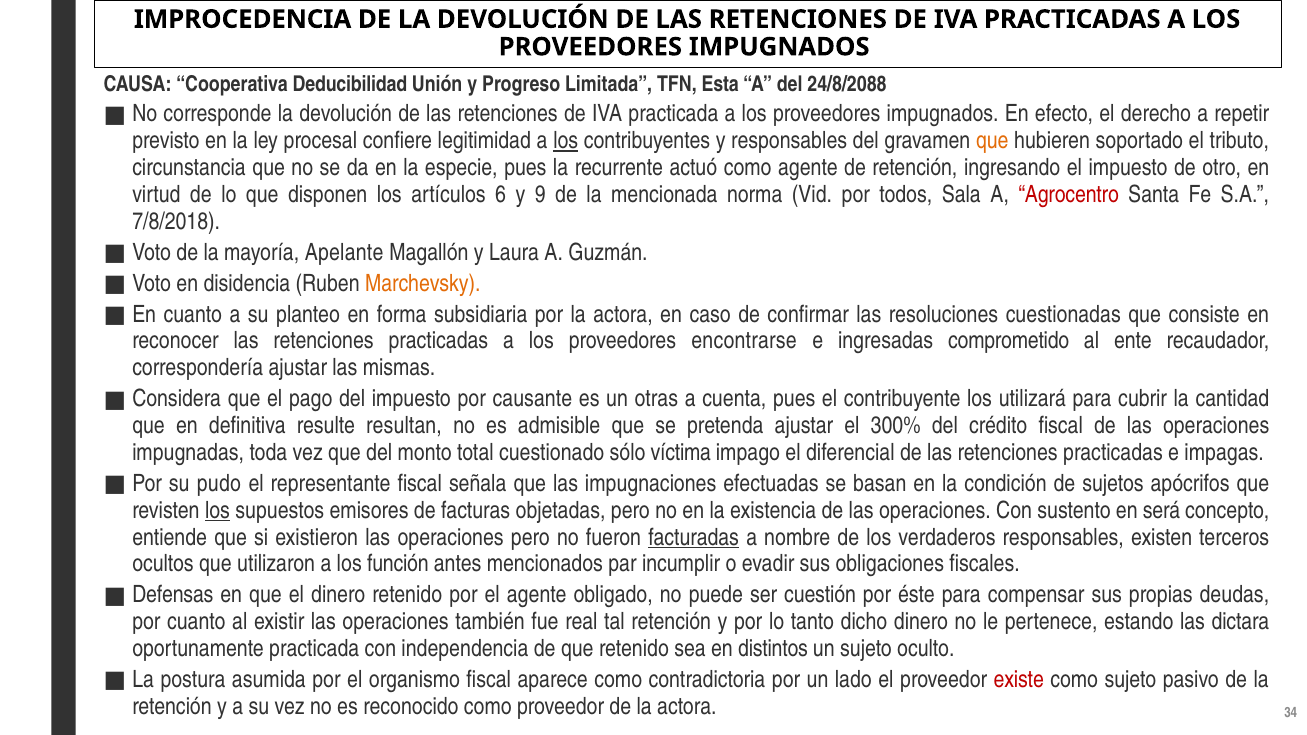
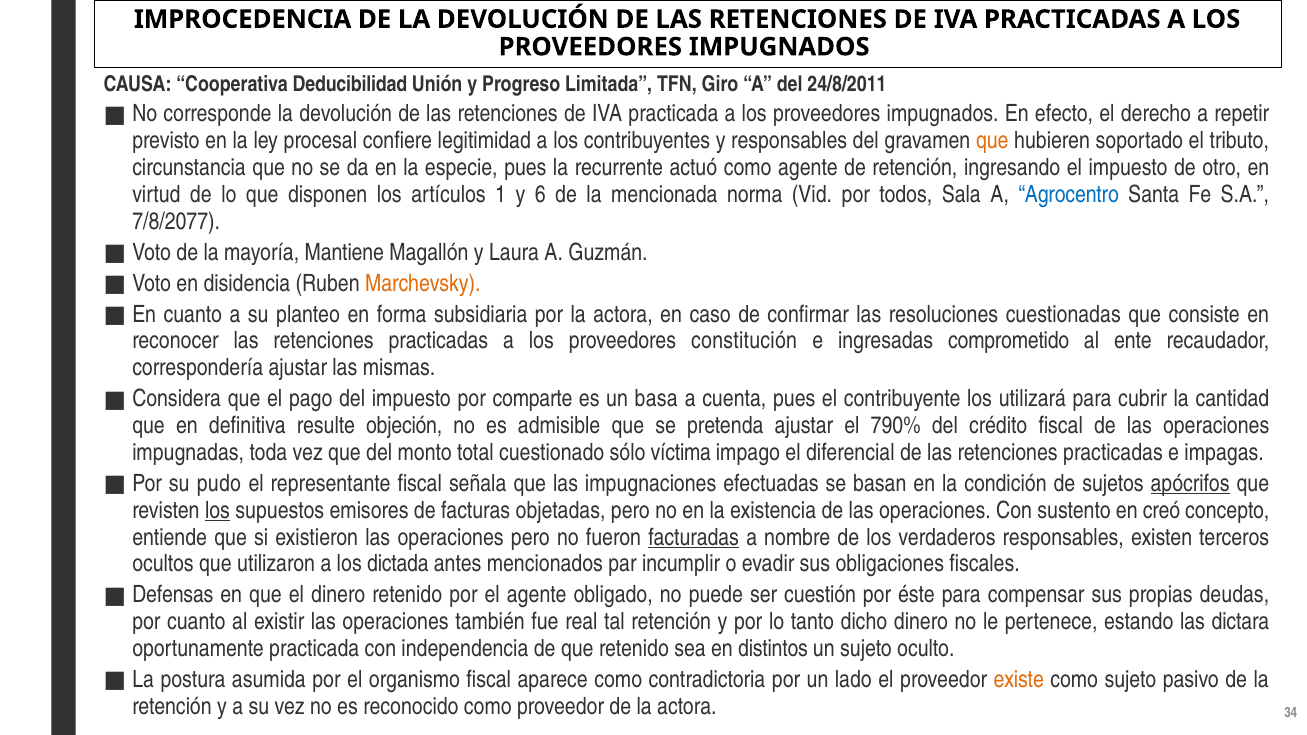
Esta: Esta -> Giro
24/8/2088: 24/8/2088 -> 24/8/2011
los at (566, 141) underline: present -> none
6: 6 -> 1
9: 9 -> 6
Agrocentro colour: red -> blue
7/8/2018: 7/8/2018 -> 7/8/2077
Apelante: Apelante -> Mantiene
encontrarse: encontrarse -> constitución
causante: causante -> comparte
otras: otras -> basa
resultan: resultan -> objeción
300%: 300% -> 790%
apócrifos underline: none -> present
será: será -> creó
función: función -> dictada
existe colour: red -> orange
